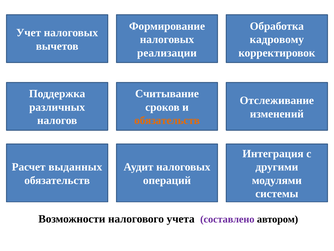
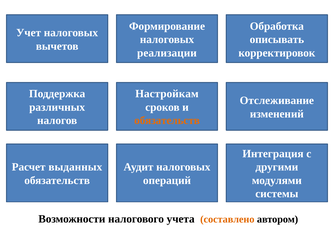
кадровому: кадровому -> описывать
Считывание: Считывание -> Настройкам
составлено colour: purple -> orange
